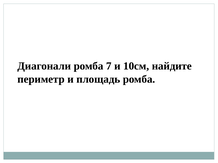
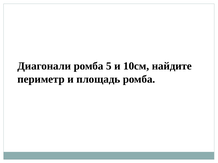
7: 7 -> 5
